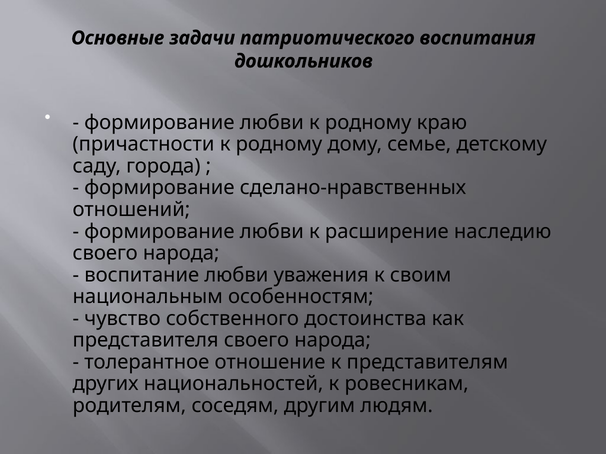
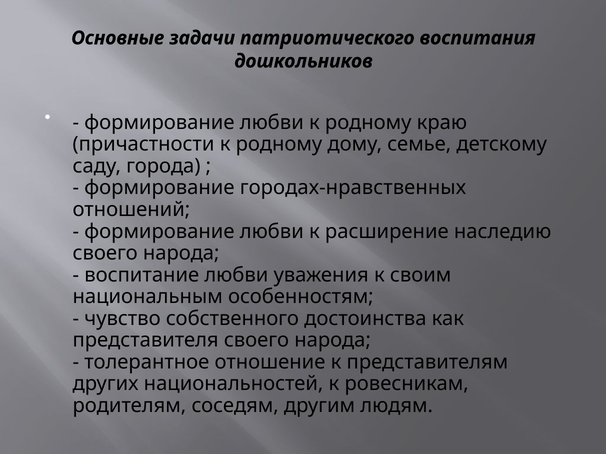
сделано-нравственных: сделано-нравственных -> городах-нравственных
